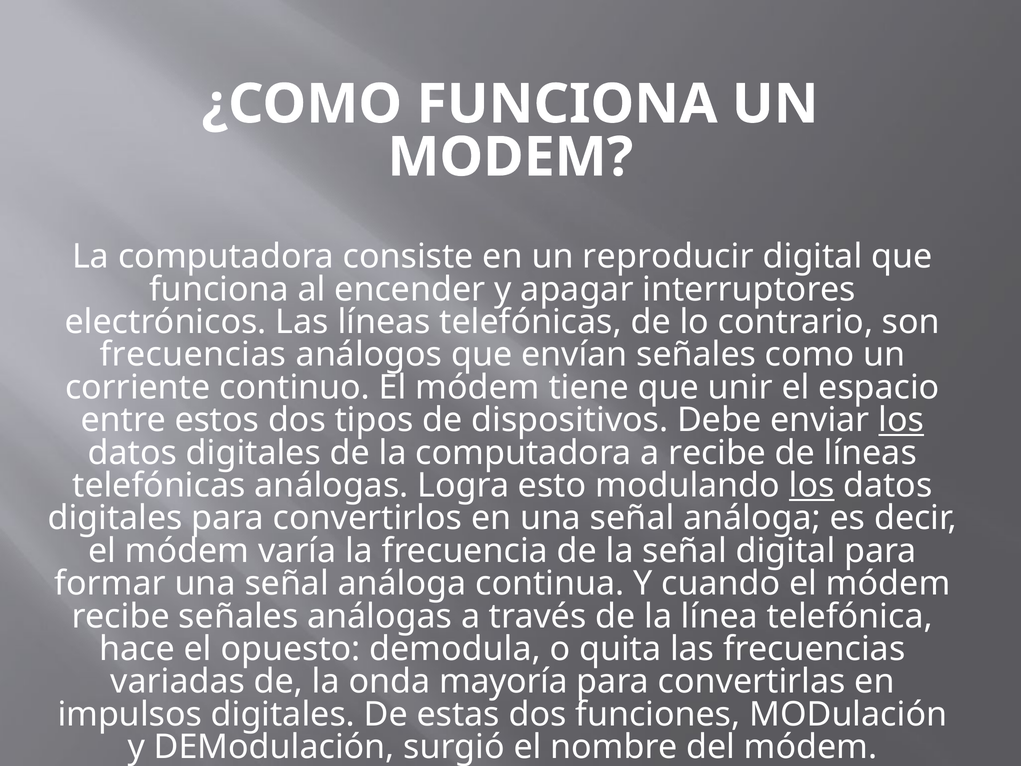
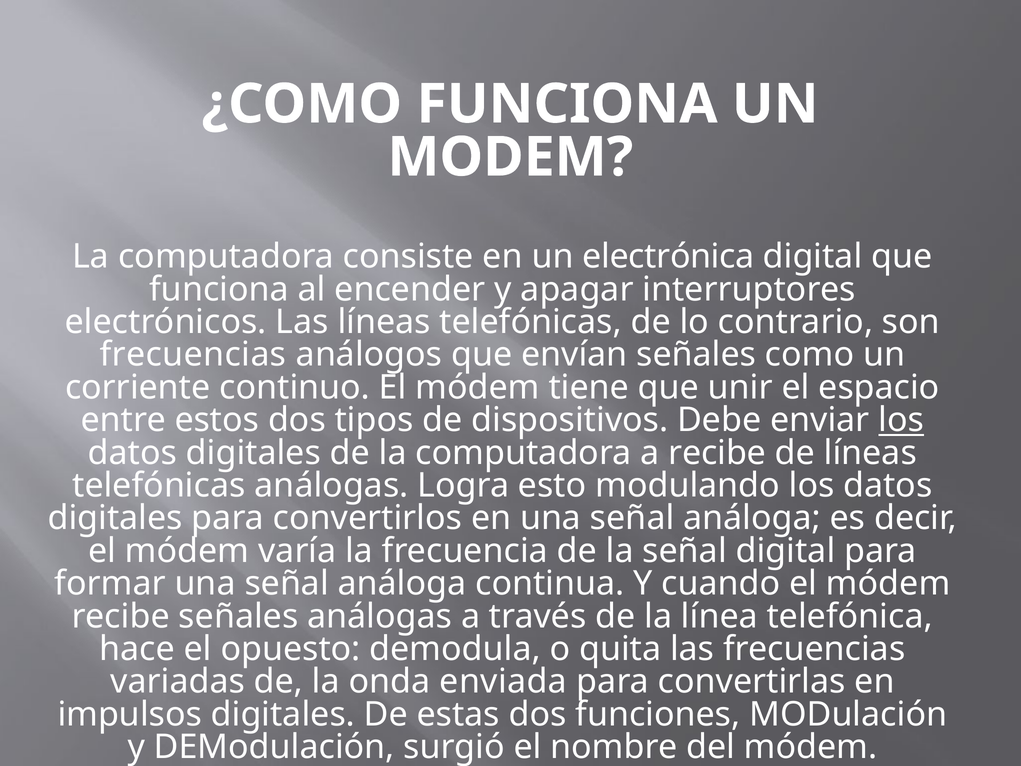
reproducir: reproducir -> electrónica
los at (812, 485) underline: present -> none
mayoría: mayoría -> enviada
